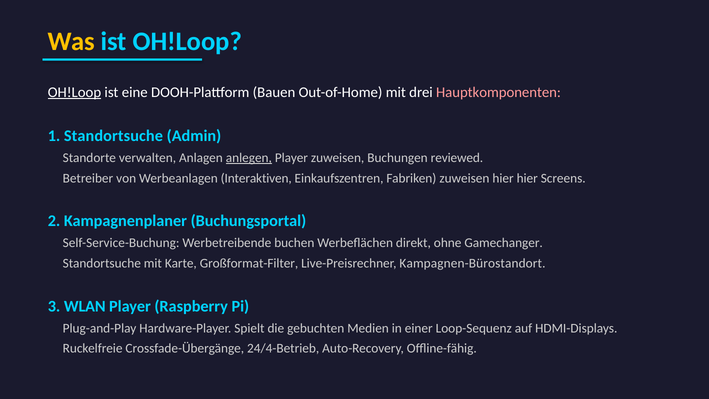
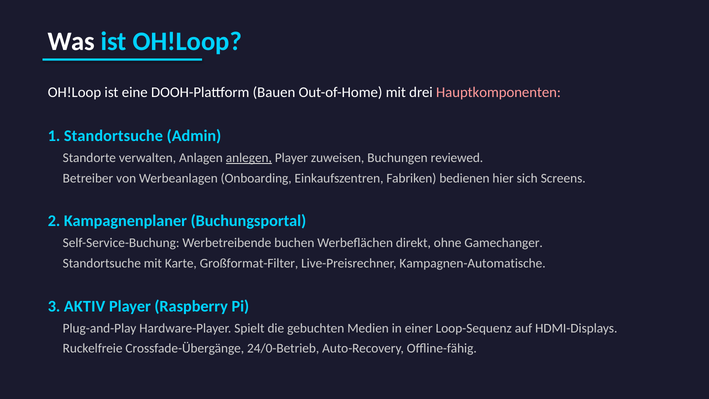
Was colour: yellow -> white
OH!Loop at (74, 92) underline: present -> none
Interaktiven: Interaktiven -> Onboarding
Fabriken zuweisen: zuweisen -> bedienen
hier hier: hier -> sich
Kampagnen-Bürostandort: Kampagnen-Bürostandort -> Kampagnen-Automatische
WLAN: WLAN -> AKTIV
24/4-Betrieb: 24/4-Betrieb -> 24/0-Betrieb
